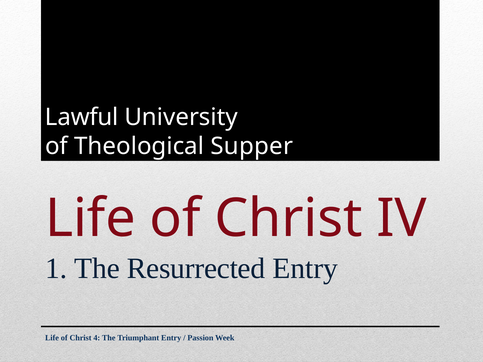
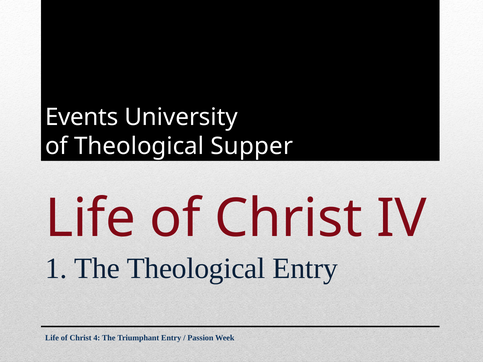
Lawful: Lawful -> Events
The Resurrected: Resurrected -> Theological
